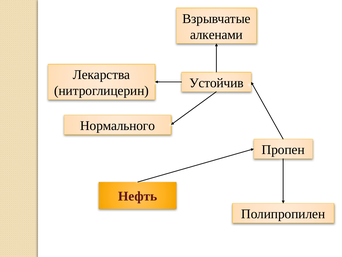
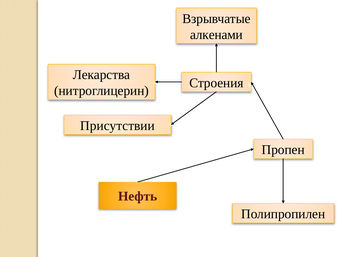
Устойчив: Устойчив -> Строения
Нормального: Нормального -> Присутствии
